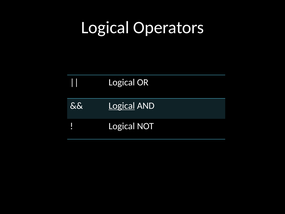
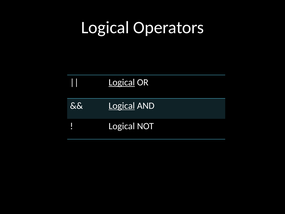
Logical at (122, 82) underline: none -> present
